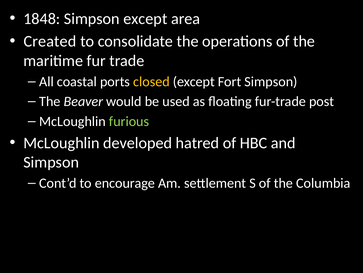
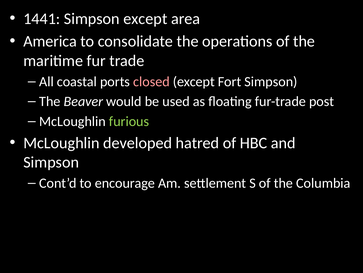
1848: 1848 -> 1441
Created: Created -> America
closed colour: yellow -> pink
